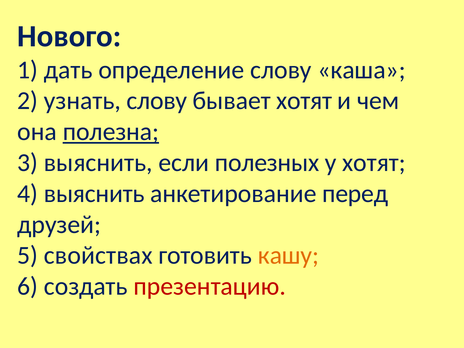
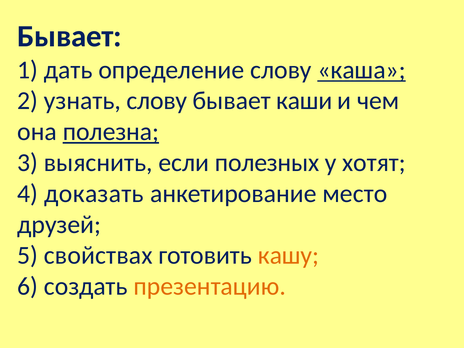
Нового at (69, 36): Нового -> Бывает
каша underline: none -> present
бывает хотят: хотят -> каши
4 выяснить: выяснить -> доказать
перед: перед -> место
презентацию colour: red -> orange
